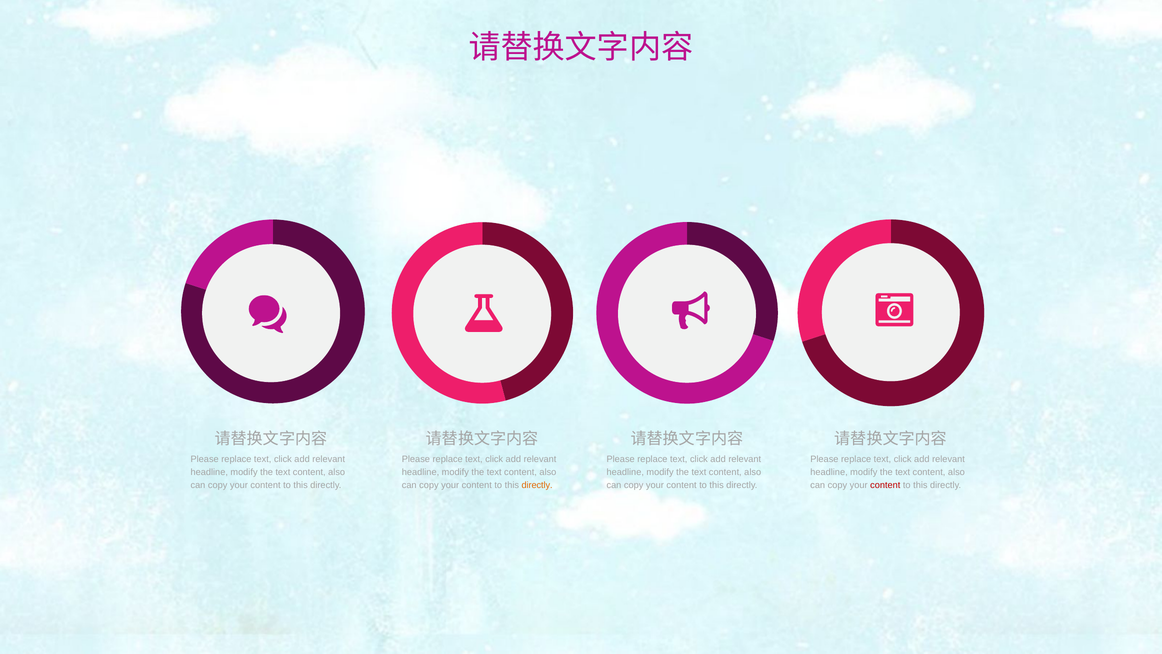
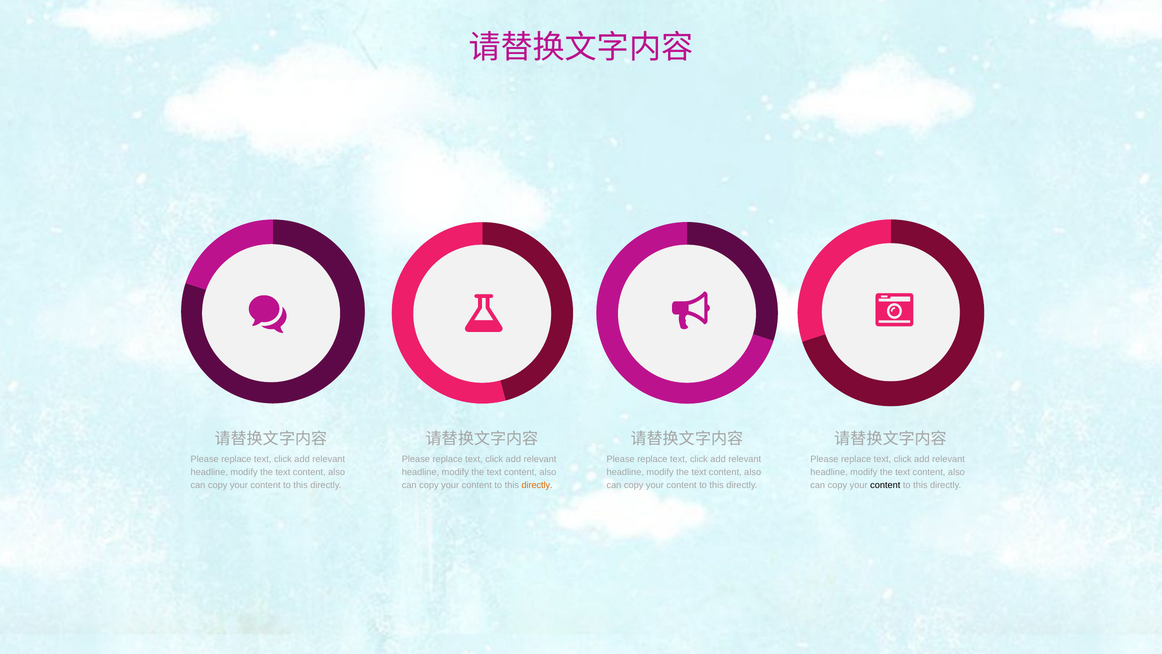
content at (885, 485) colour: red -> black
